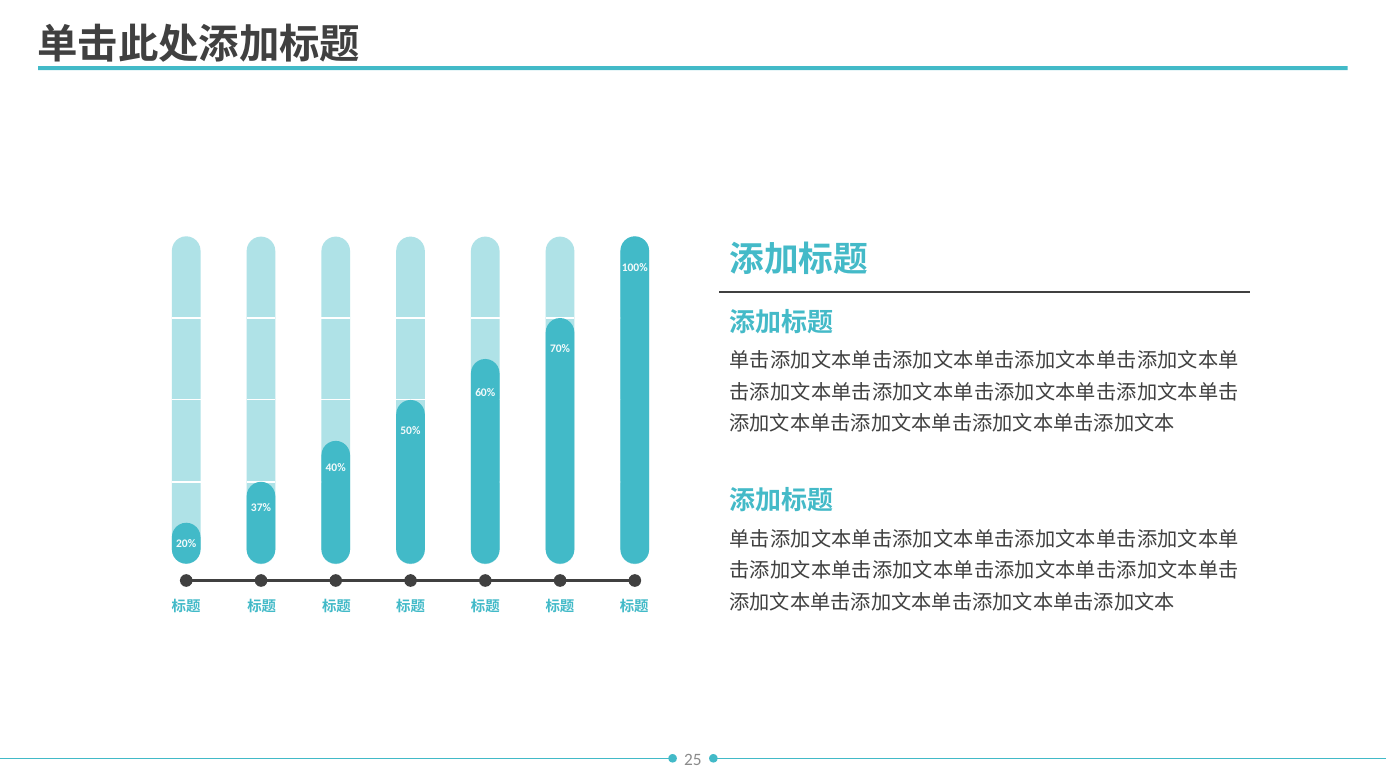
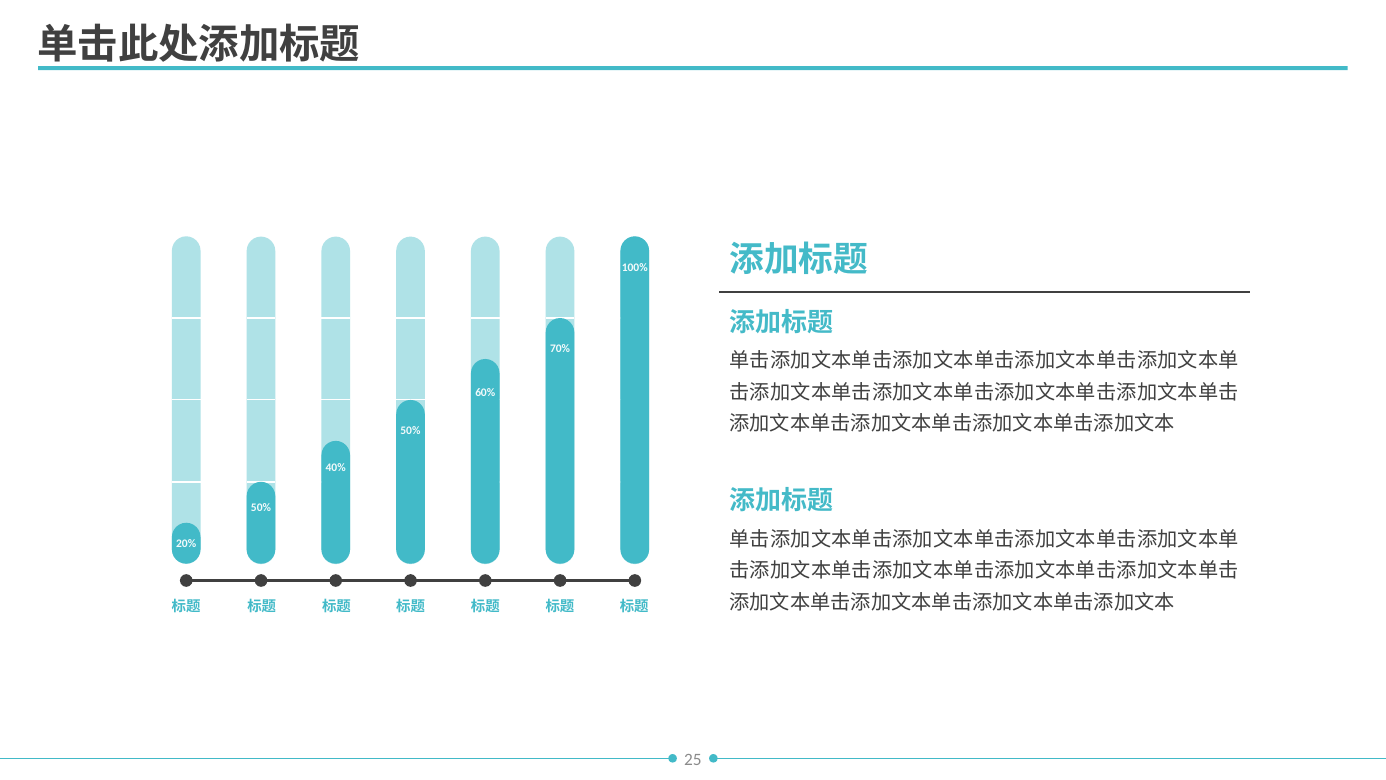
37% at (261, 507): 37% -> 50%
